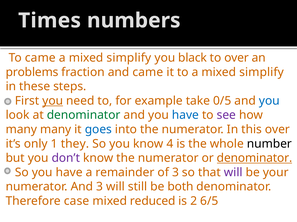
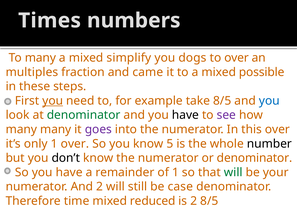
To came: came -> many
black: black -> dogs
problems: problems -> multiples
to a mixed simplify: simplify -> possible
take 0/5: 0/5 -> 8/5
have at (185, 115) colour: blue -> black
goes colour: blue -> purple
1 they: they -> over
4: 4 -> 5
don’t colour: purple -> black
denominator at (255, 159) underline: present -> none
of 3: 3 -> 1
will at (233, 173) colour: purple -> green
And 3: 3 -> 2
both: both -> case
case: case -> time
2 6/5: 6/5 -> 8/5
